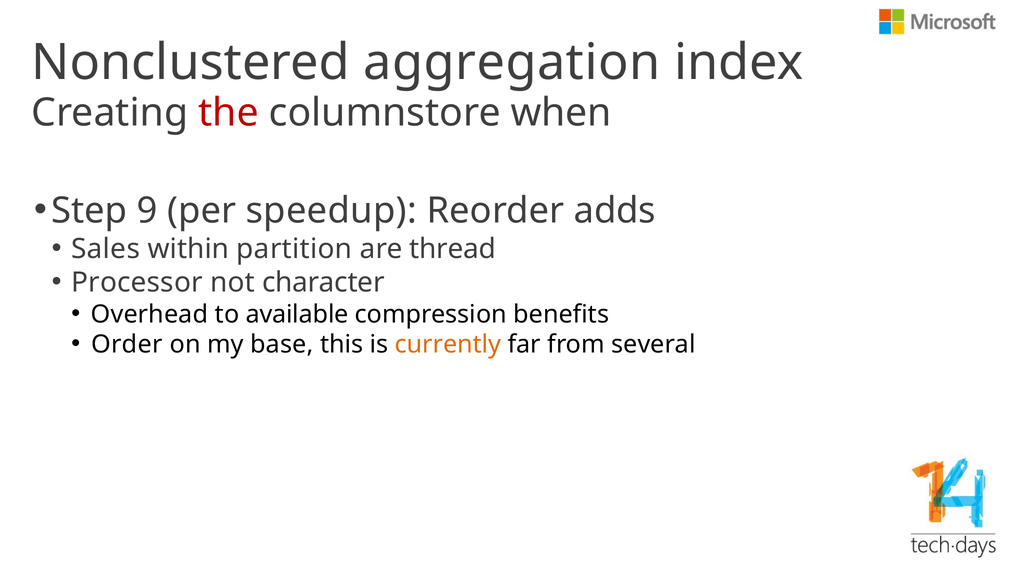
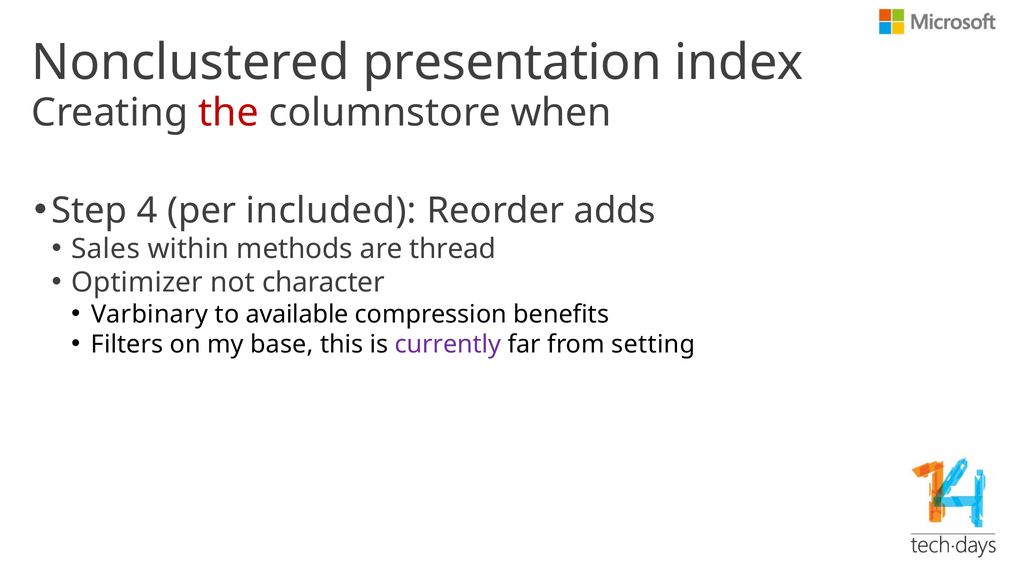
aggregation: aggregation -> presentation
9: 9 -> 4
speedup: speedup -> included
partition: partition -> methods
Processor: Processor -> Optimizer
Overhead: Overhead -> Varbinary
Order: Order -> Filters
currently colour: orange -> purple
several: several -> setting
